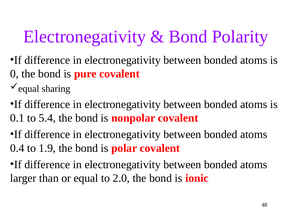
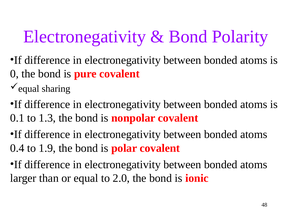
5.4: 5.4 -> 1.3
